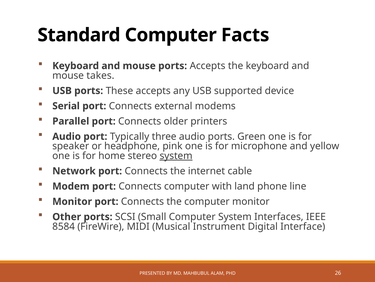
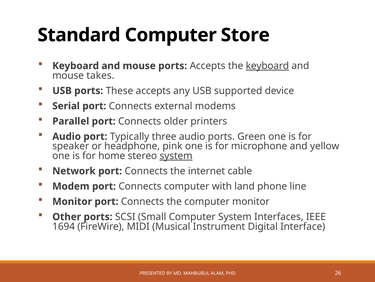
Facts: Facts -> Store
keyboard at (267, 66) underline: none -> present
8584: 8584 -> 1694
